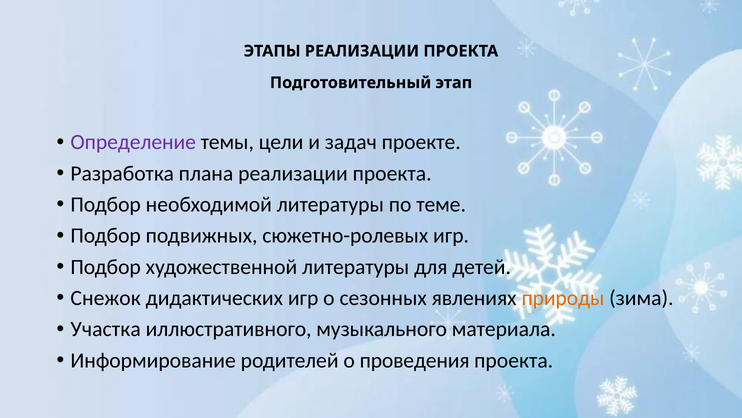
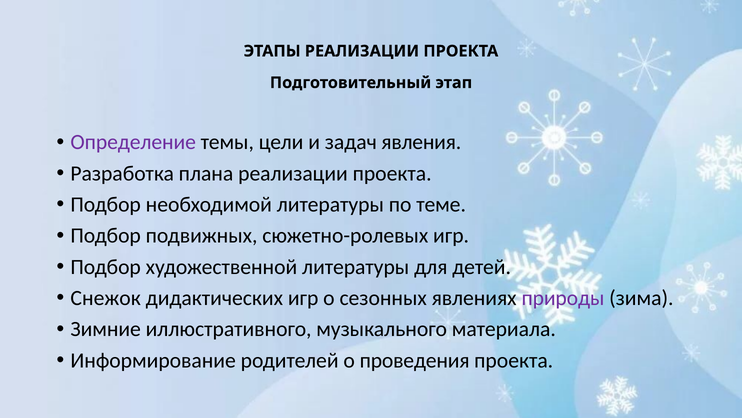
проекте: проекте -> явления
природы colour: orange -> purple
Участка: Участка -> Зимние
